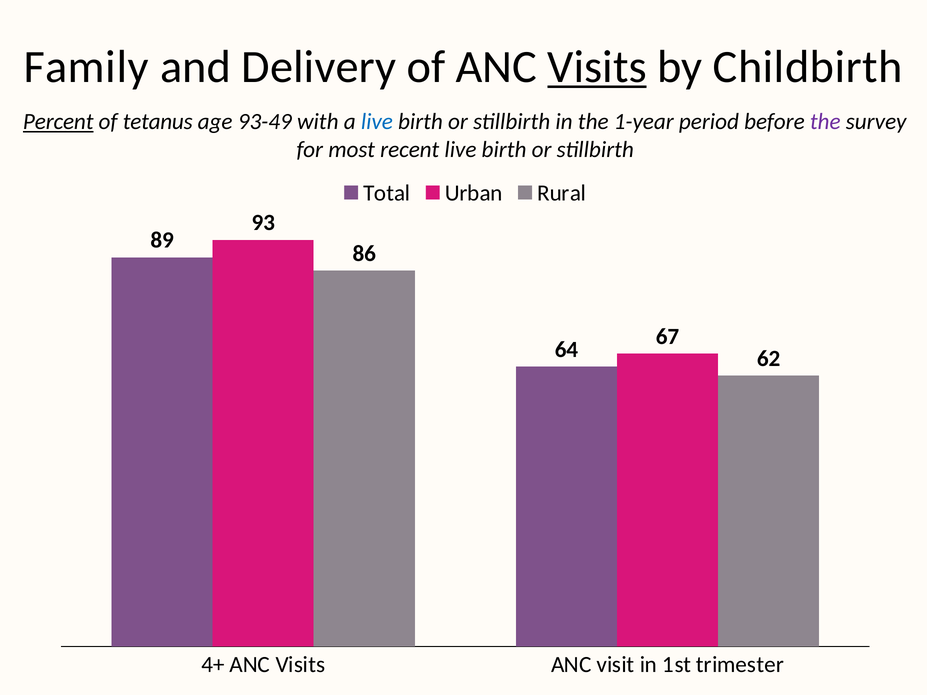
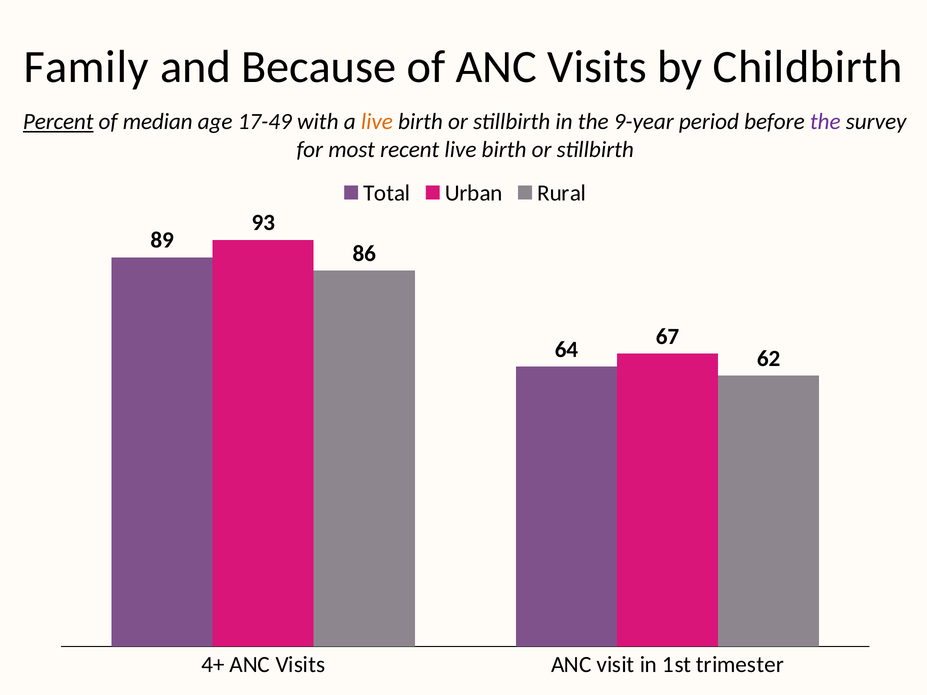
Delivery: Delivery -> Because
Visits at (597, 67) underline: present -> none
tetanus: tetanus -> median
93-49: 93-49 -> 17-49
live at (377, 122) colour: blue -> orange
1-year: 1-year -> 9-year
